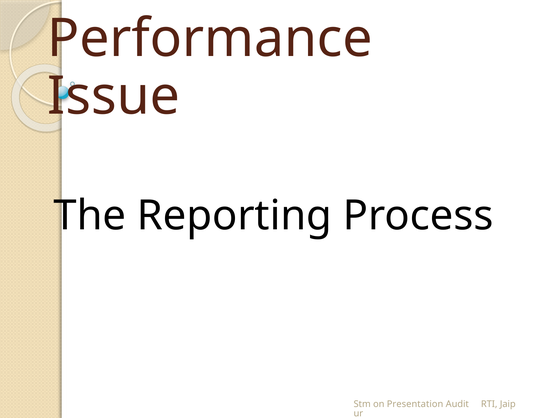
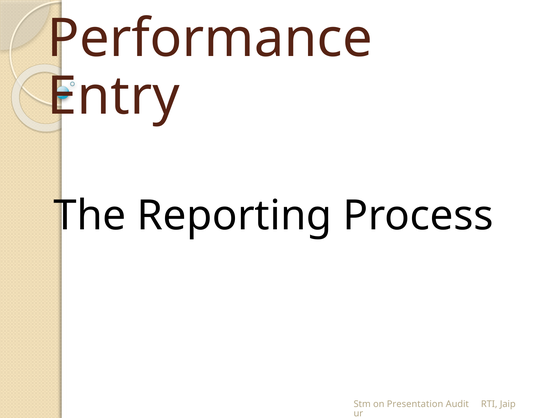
Issue: Issue -> Entry
